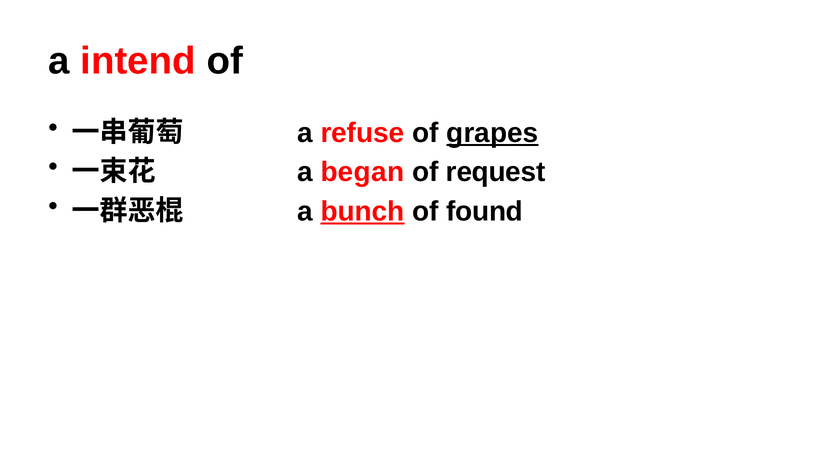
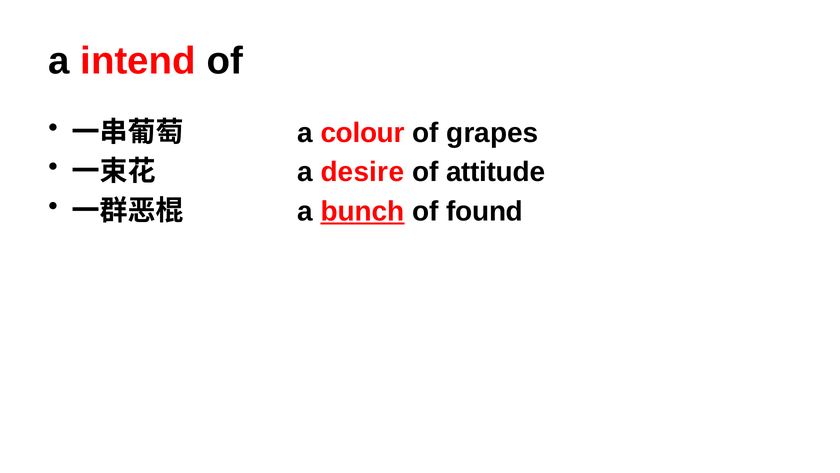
refuse: refuse -> colour
grapes underline: present -> none
began: began -> desire
request: request -> attitude
